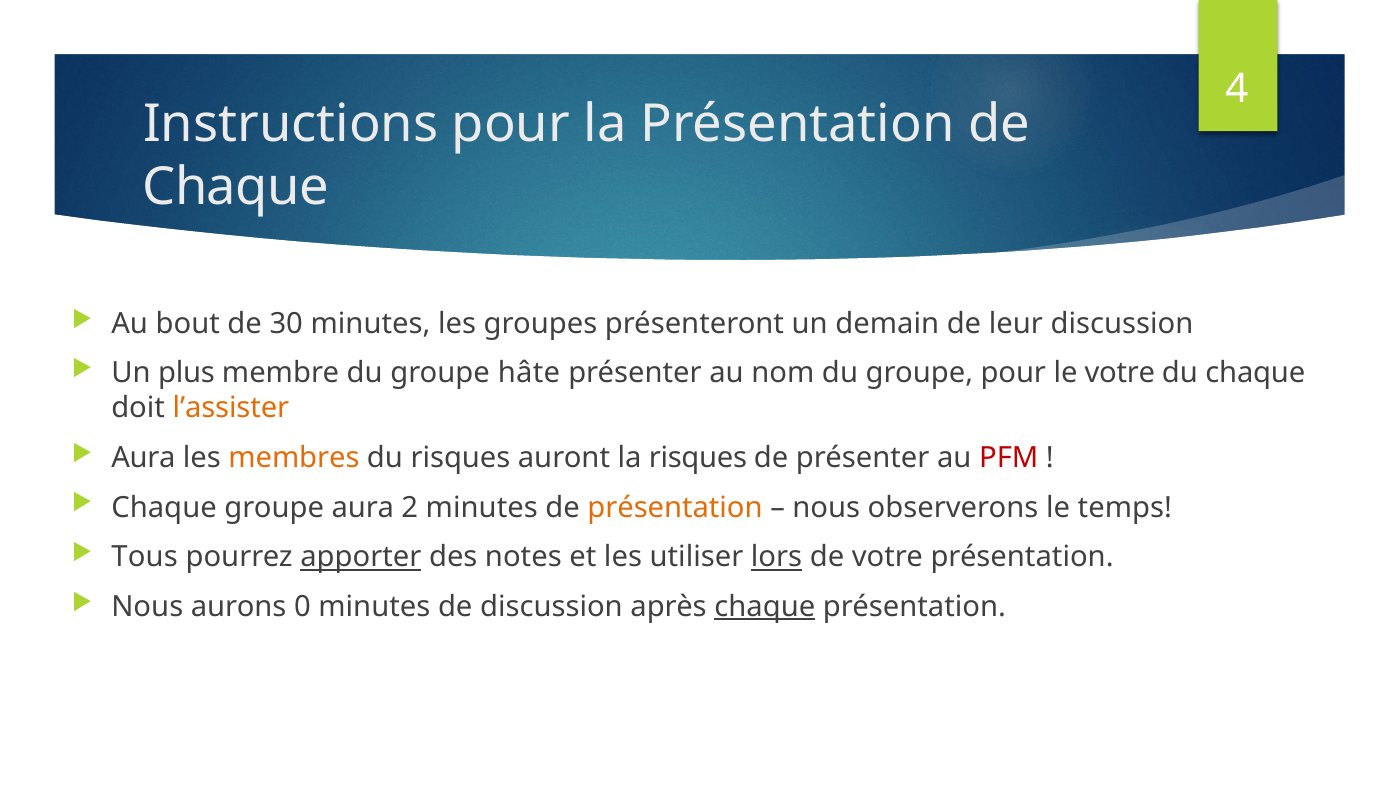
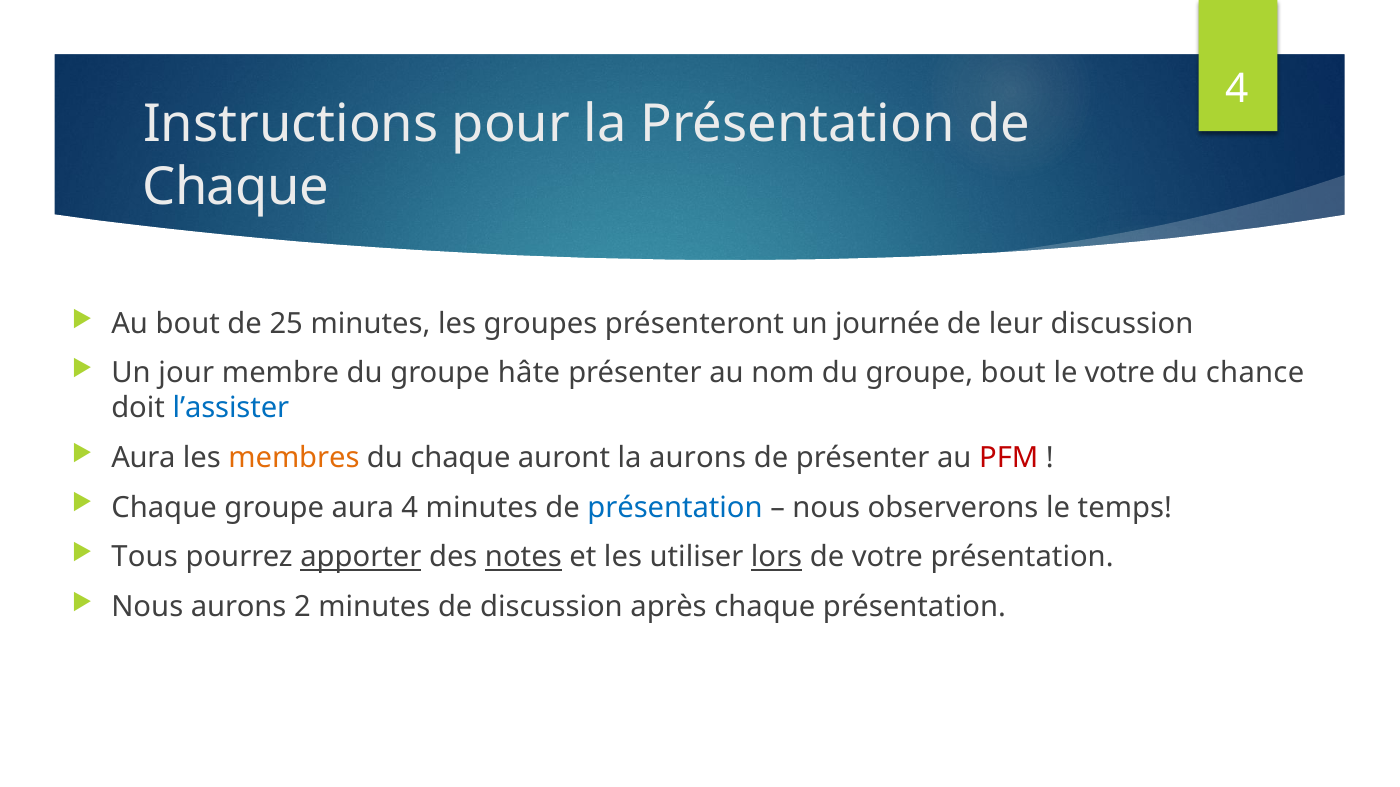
30: 30 -> 25
demain: demain -> journée
plus: plus -> jour
groupe pour: pour -> bout
du chaque: chaque -> chance
l’assister colour: orange -> blue
du risques: risques -> chaque
la risques: risques -> aurons
aura 2: 2 -> 4
présentation at (675, 508) colour: orange -> blue
notes underline: none -> present
0: 0 -> 2
chaque at (765, 607) underline: present -> none
